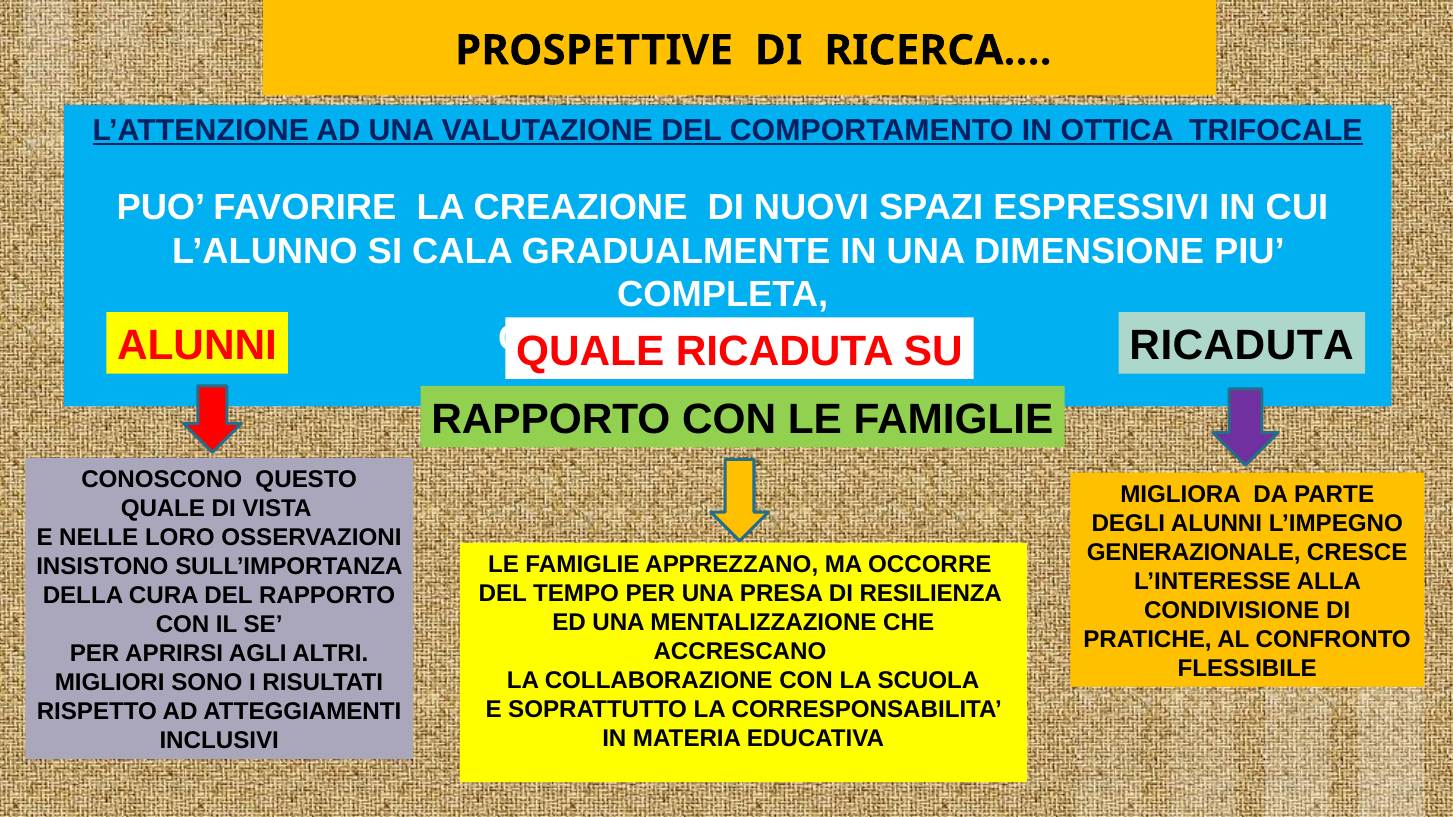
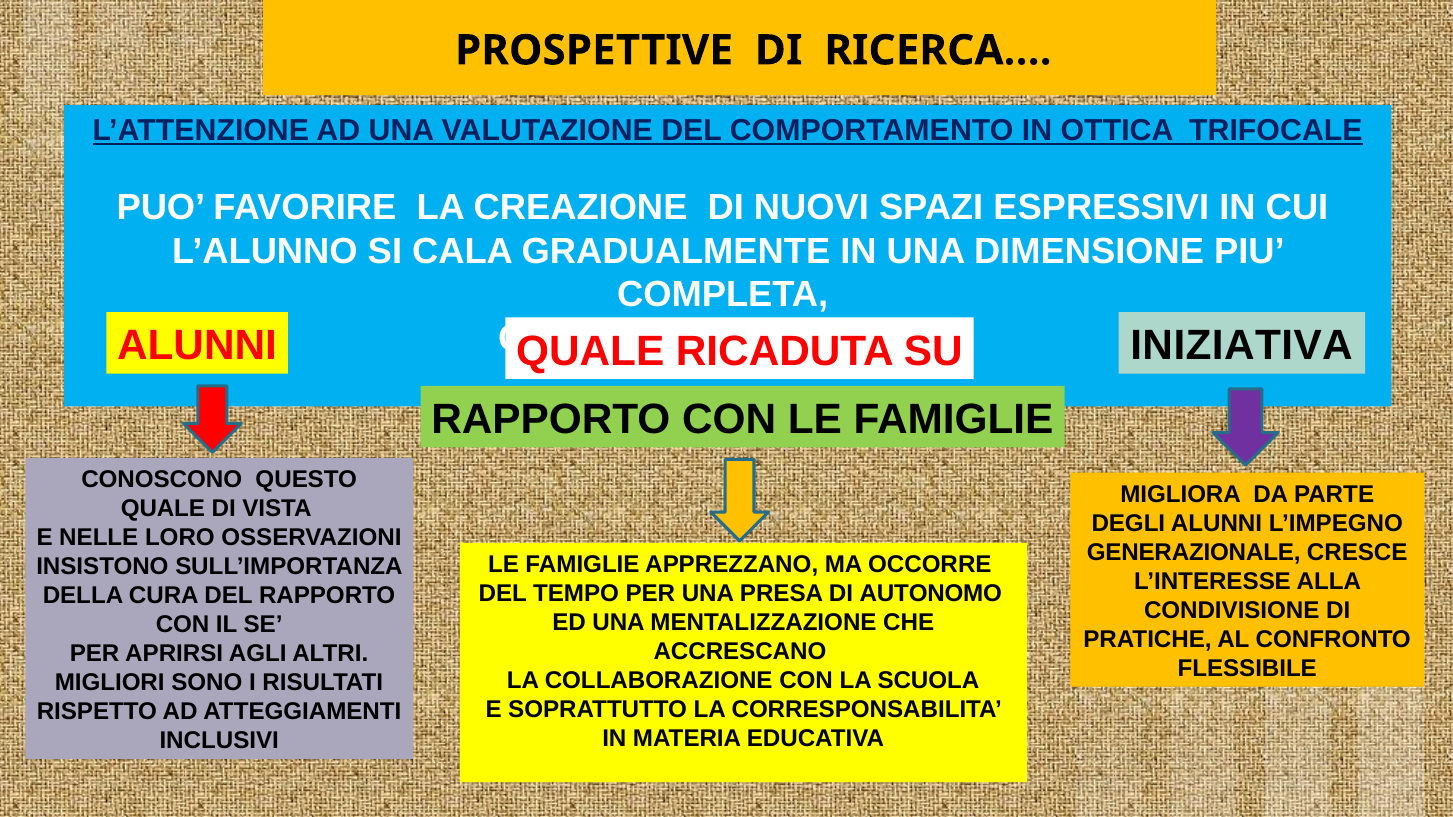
RICADUTA at (1242, 346): RICADUTA -> INIZIATIVA
RESILIENZA: RESILIENZA -> AUTONOMO
